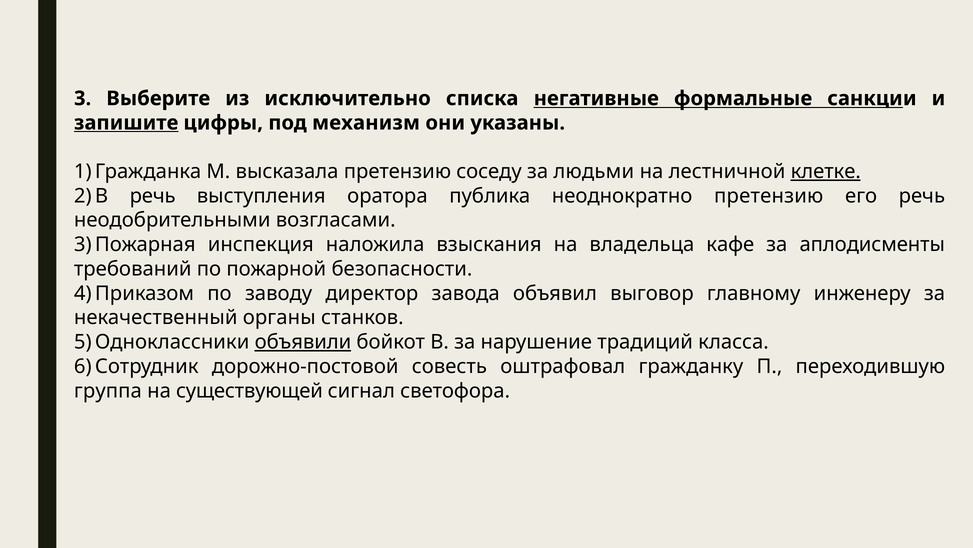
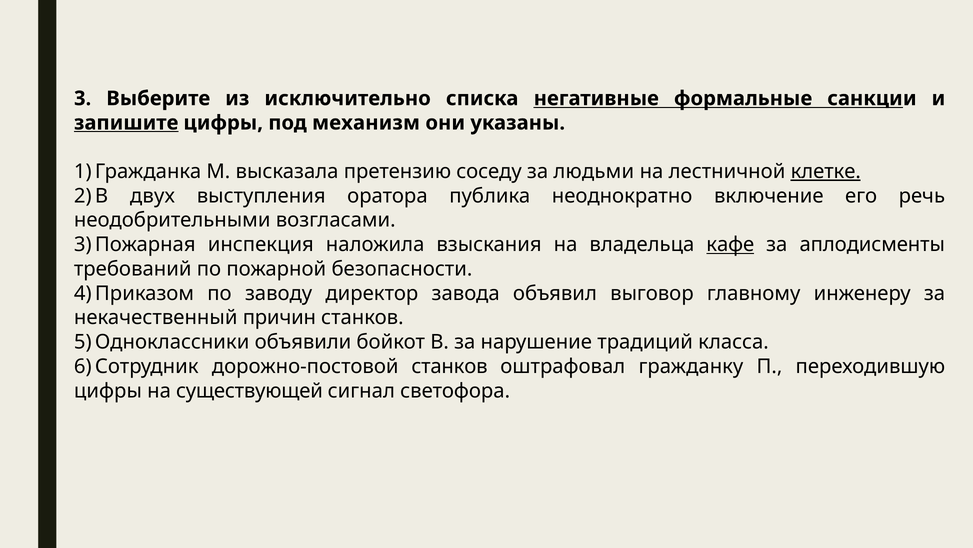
В речь: речь -> двух
неоднократно претензию: претензию -> включение
кафе underline: none -> present
органы: органы -> причин
объявили underline: present -> none
дорожно-постовой совесть: совесть -> станков
группа at (108, 390): группа -> цифры
